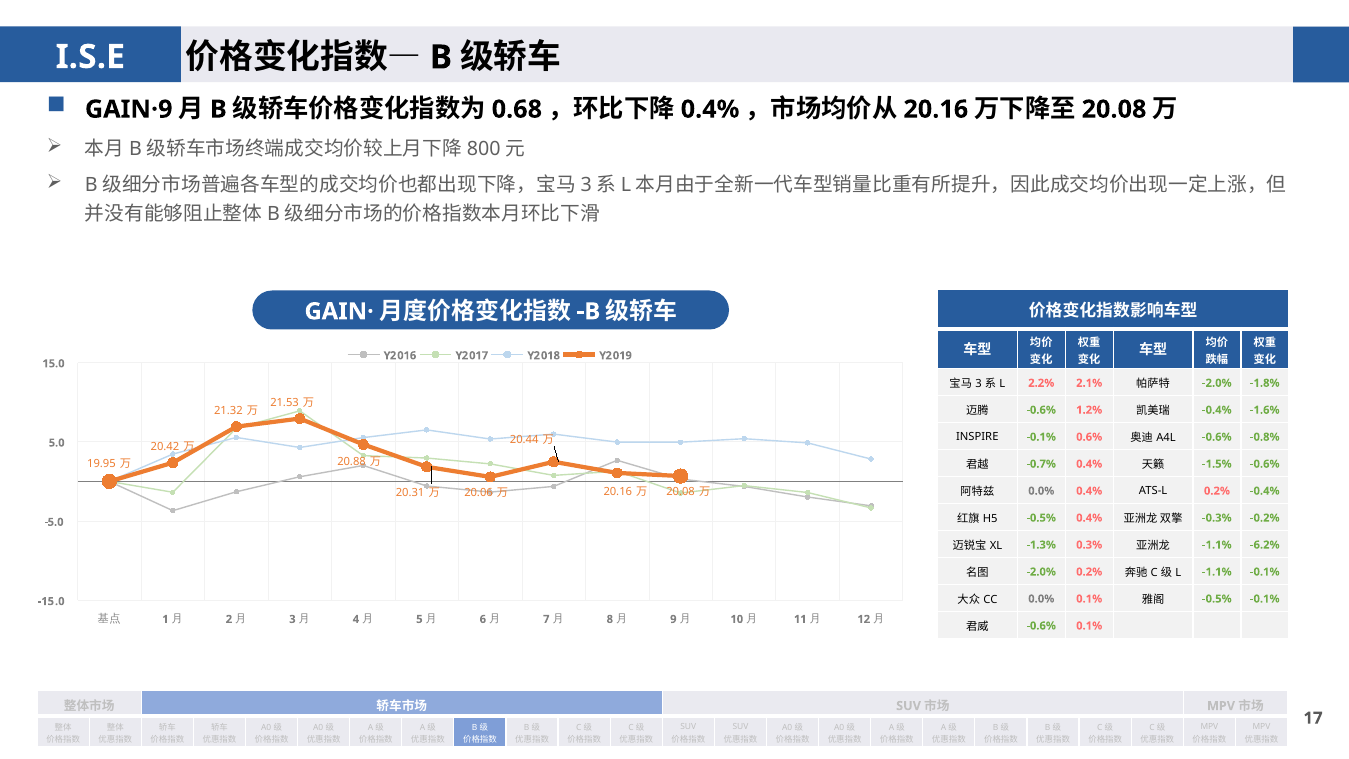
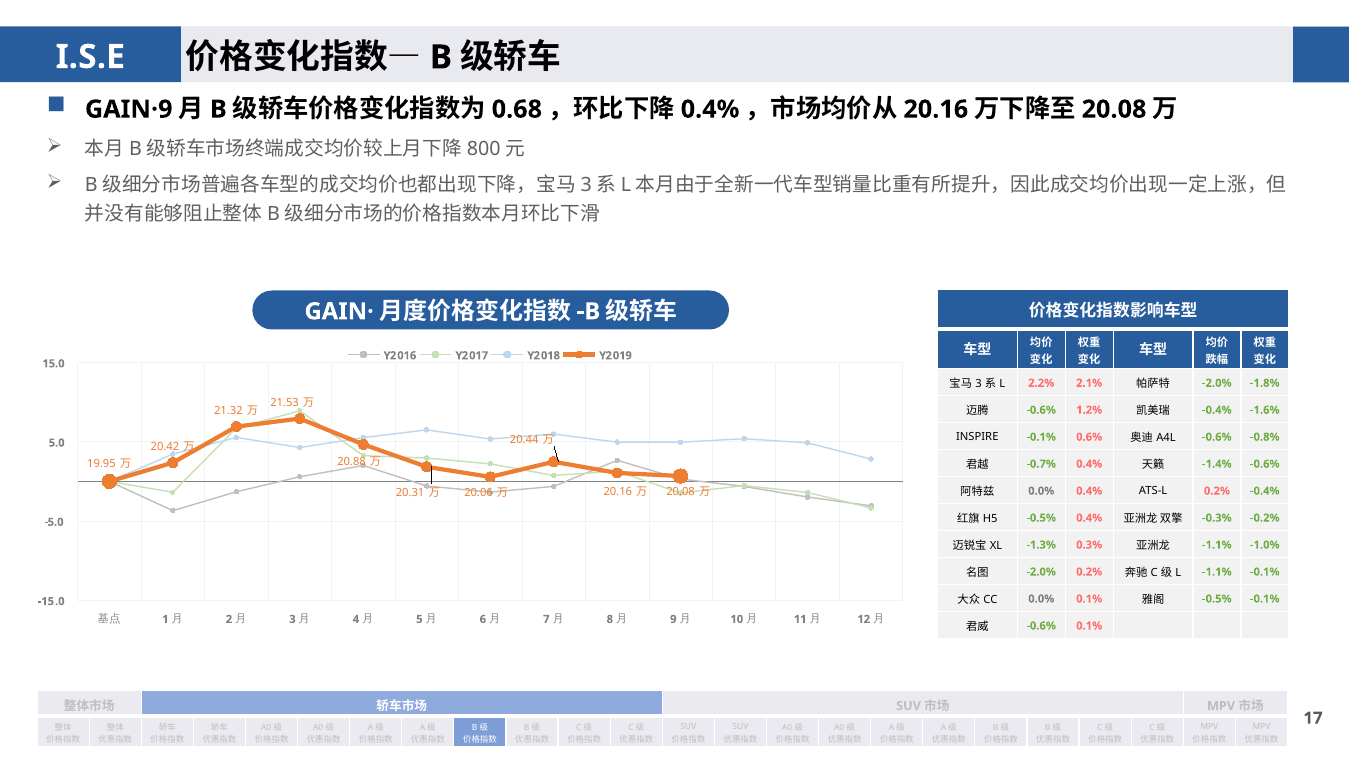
-1.5%: -1.5% -> -1.4%
-6.2%: -6.2% -> -1.0%
